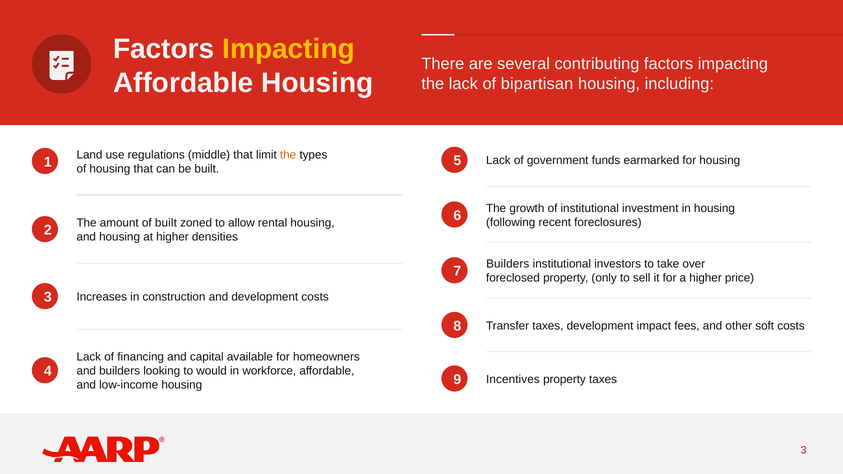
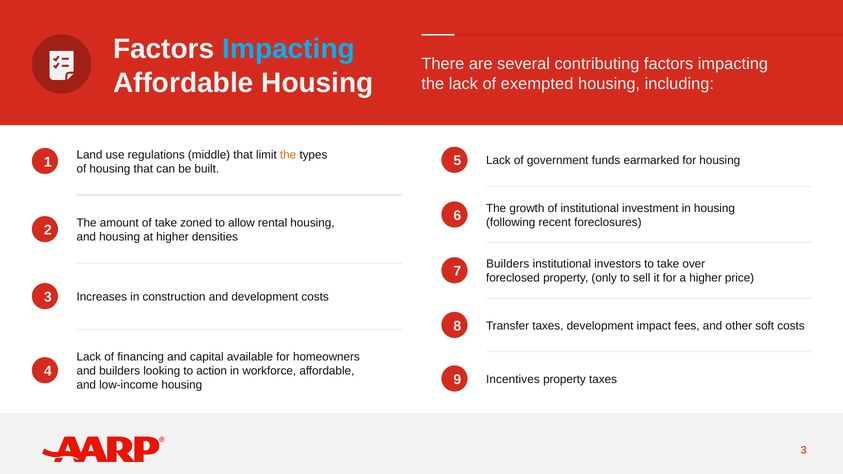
Impacting at (289, 49) colour: yellow -> light blue
bipartisan: bipartisan -> exempted
of built: built -> take
would: would -> action
